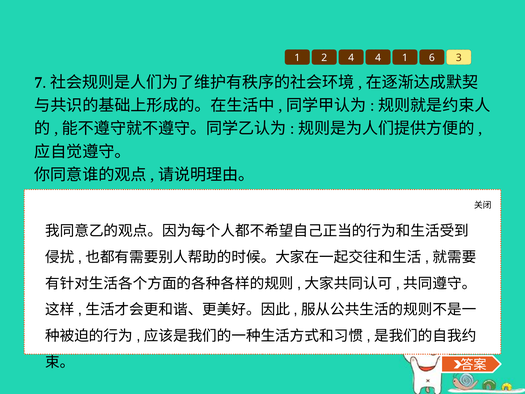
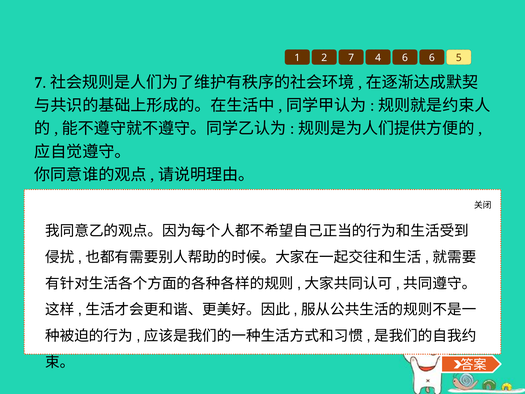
2 4: 4 -> 7
4 1: 1 -> 6
3: 3 -> 5
